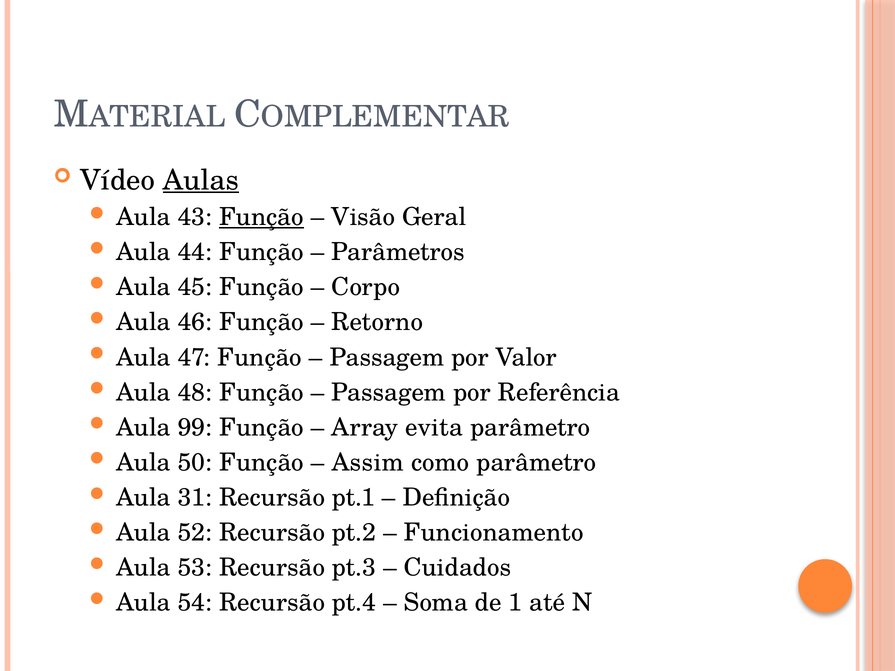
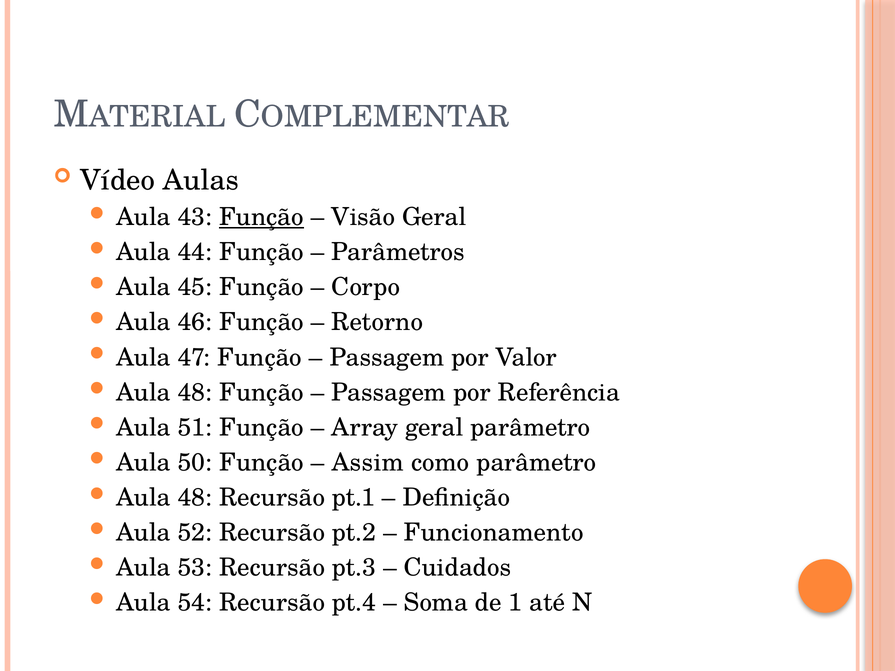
Aulas underline: present -> none
99: 99 -> 51
Array evita: evita -> geral
31 at (195, 498): 31 -> 48
